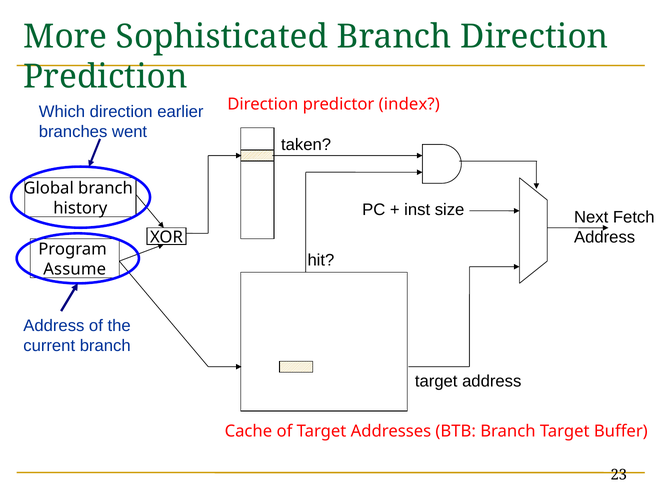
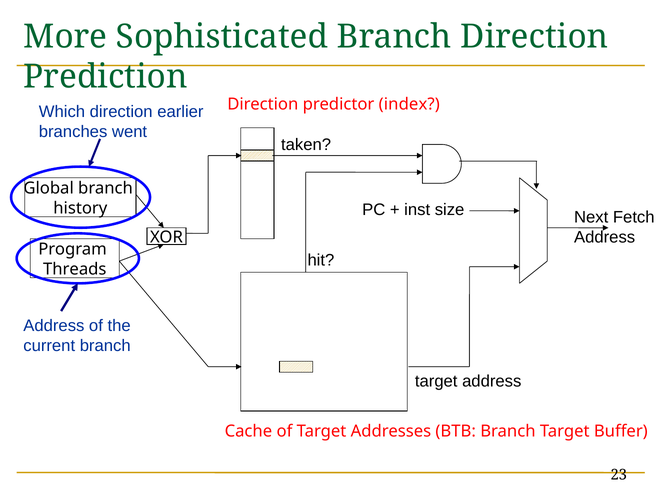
Assume: Assume -> Threads
